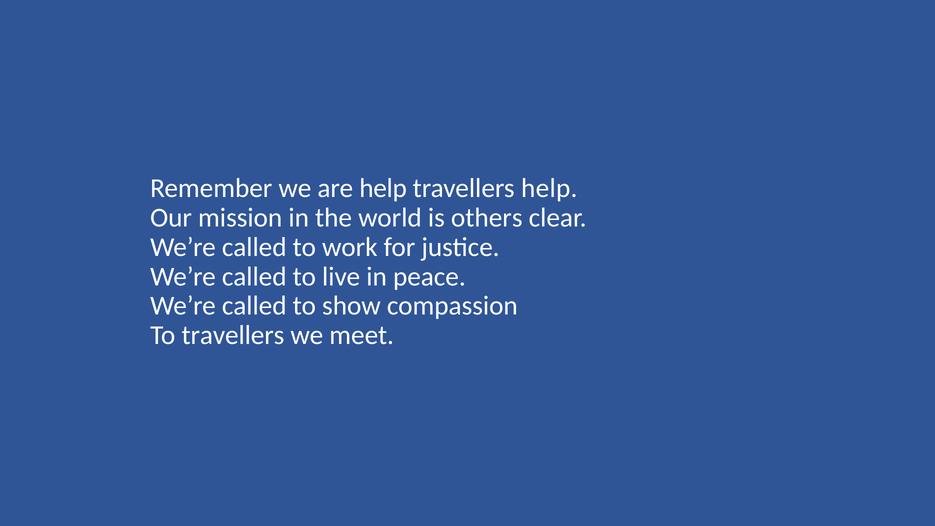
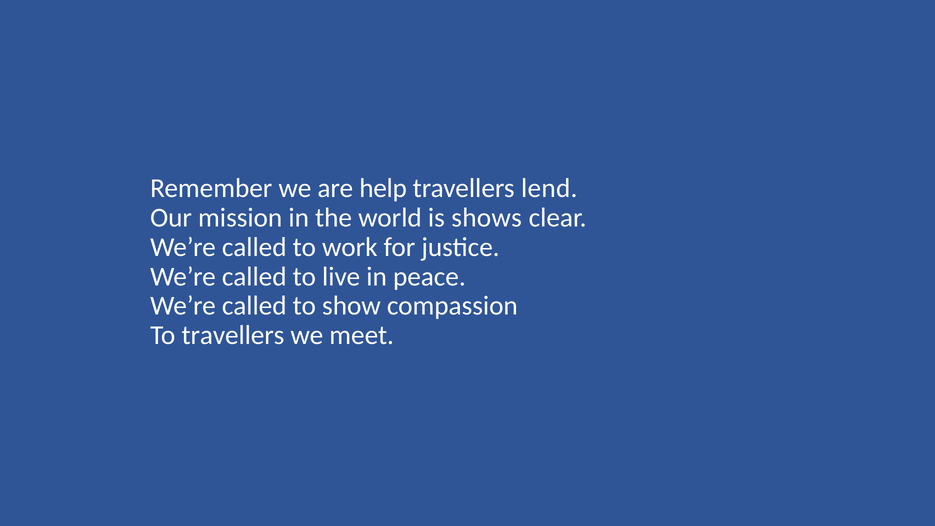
travellers help: help -> lend
others: others -> shows
